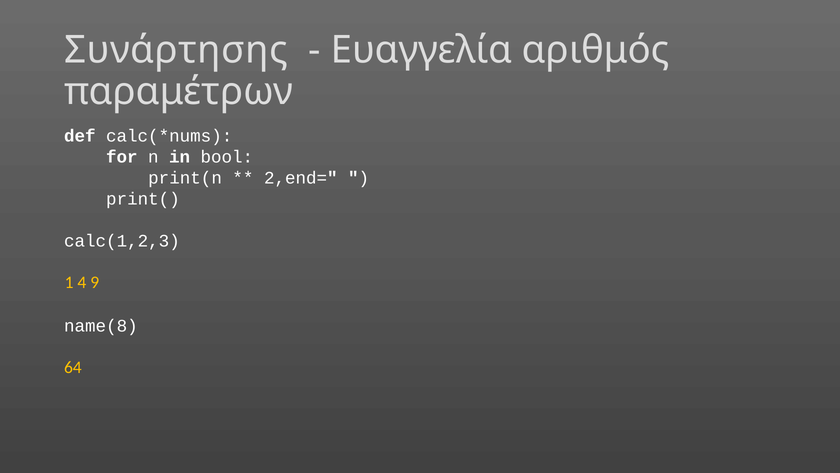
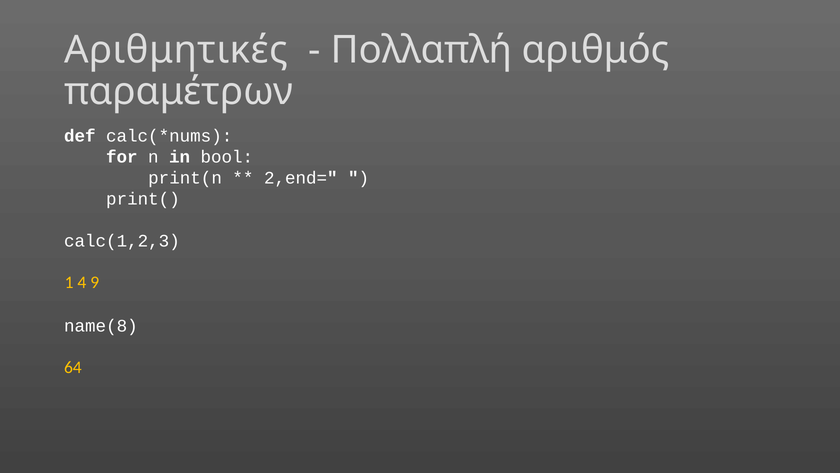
Συνάρτησης: Συνάρτησης -> Αριθμητικές
Ευαγγελία: Ευαγγελία -> Πολλαπλή
